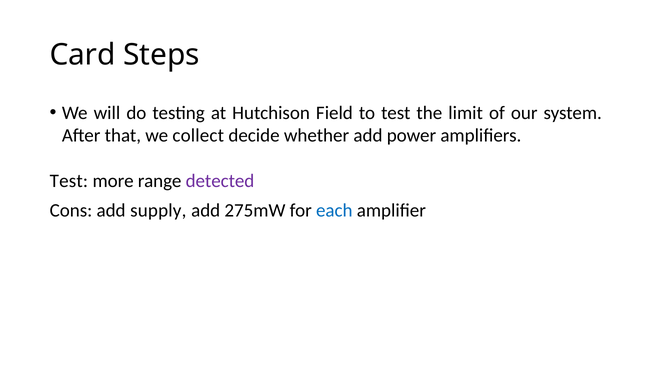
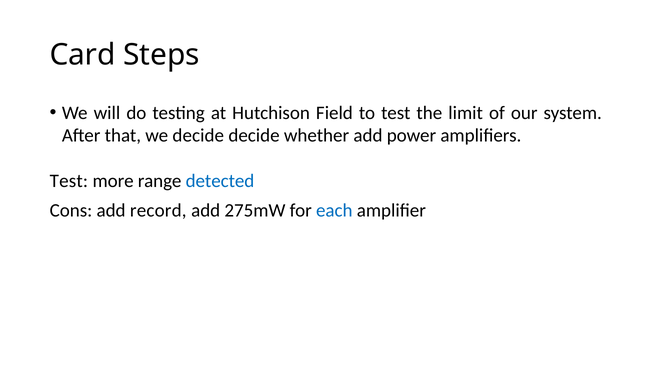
we collect: collect -> decide
detected colour: purple -> blue
supply: supply -> record
